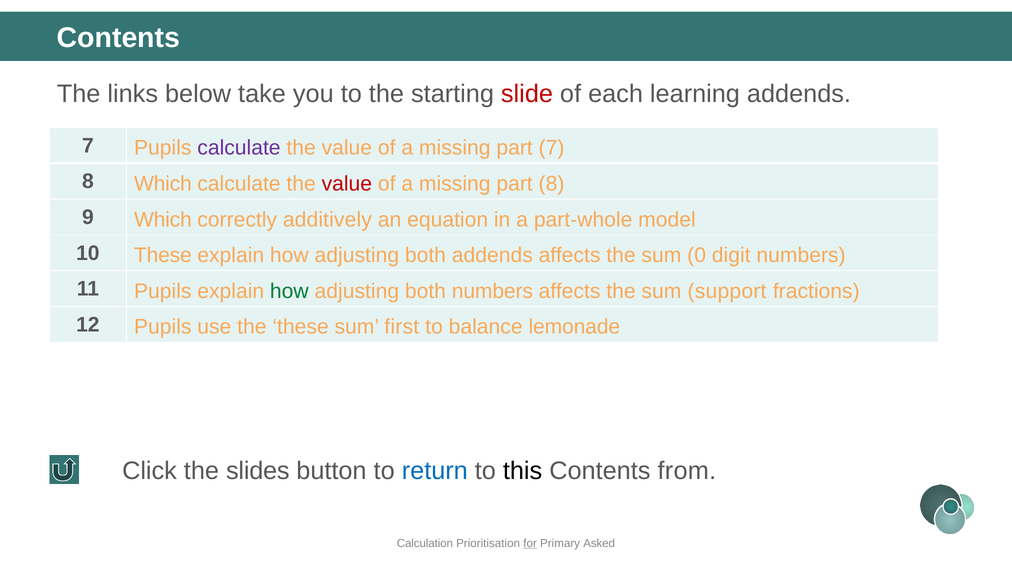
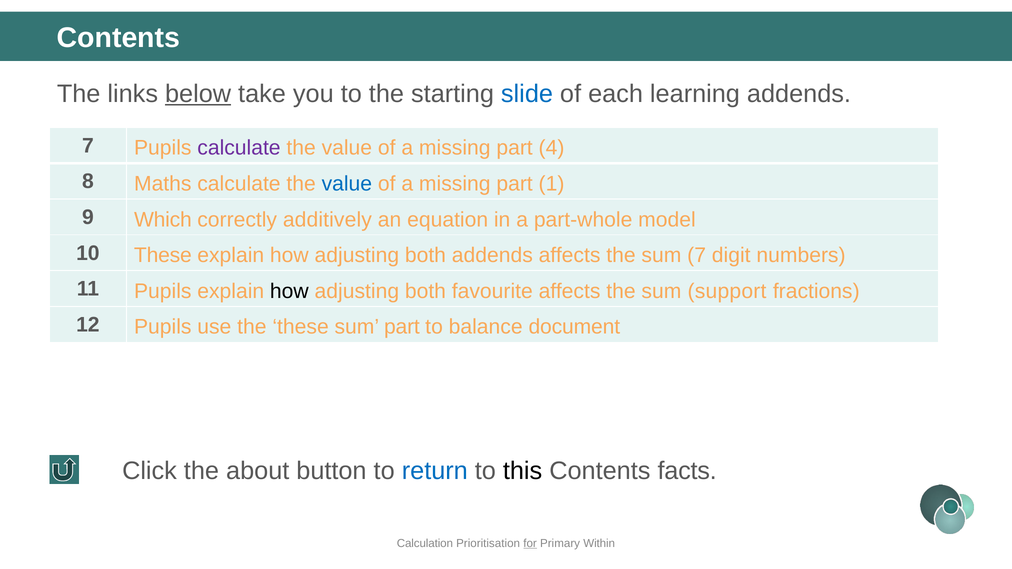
below underline: none -> present
slide colour: red -> blue
part 7: 7 -> 4
8 Which: Which -> Maths
value at (347, 184) colour: red -> blue
part 8: 8 -> 1
sum 0: 0 -> 7
how at (289, 291) colour: green -> black
both numbers: numbers -> favourite
sum first: first -> part
lemonade: lemonade -> document
slides: slides -> about
from: from -> facts
Asked: Asked -> Within
